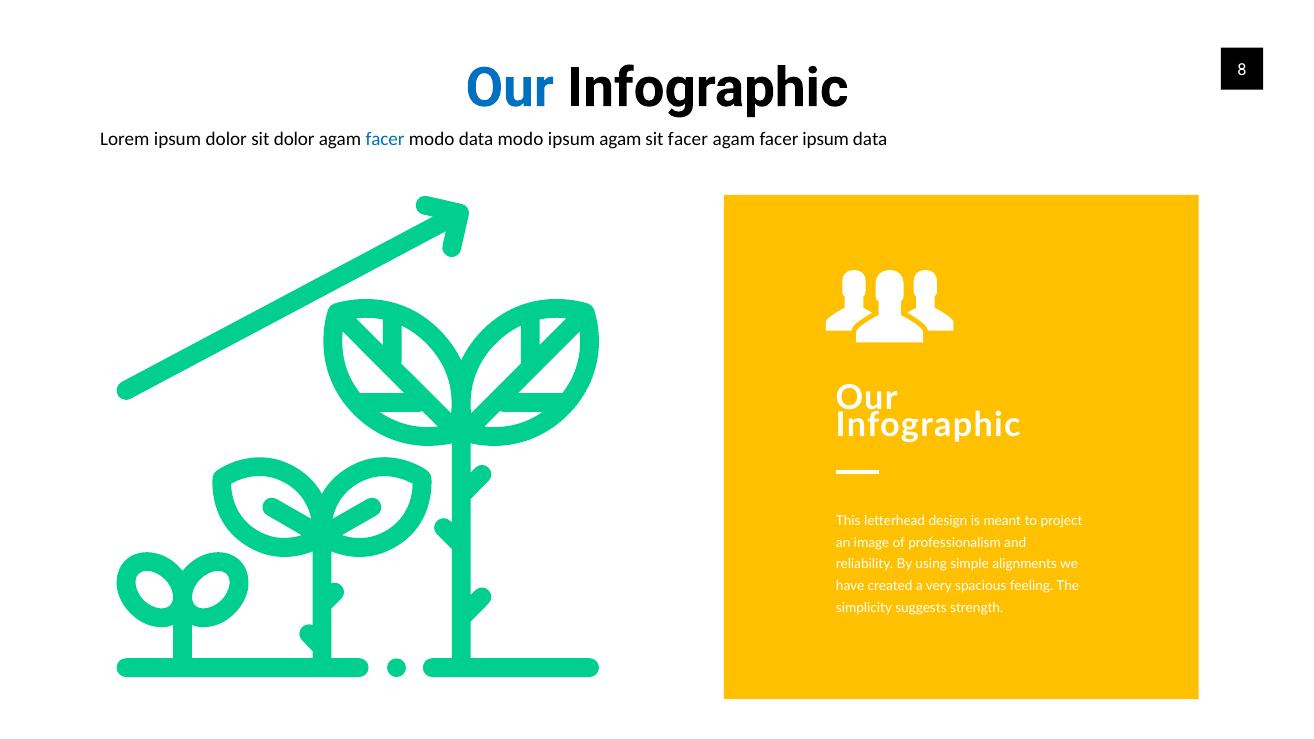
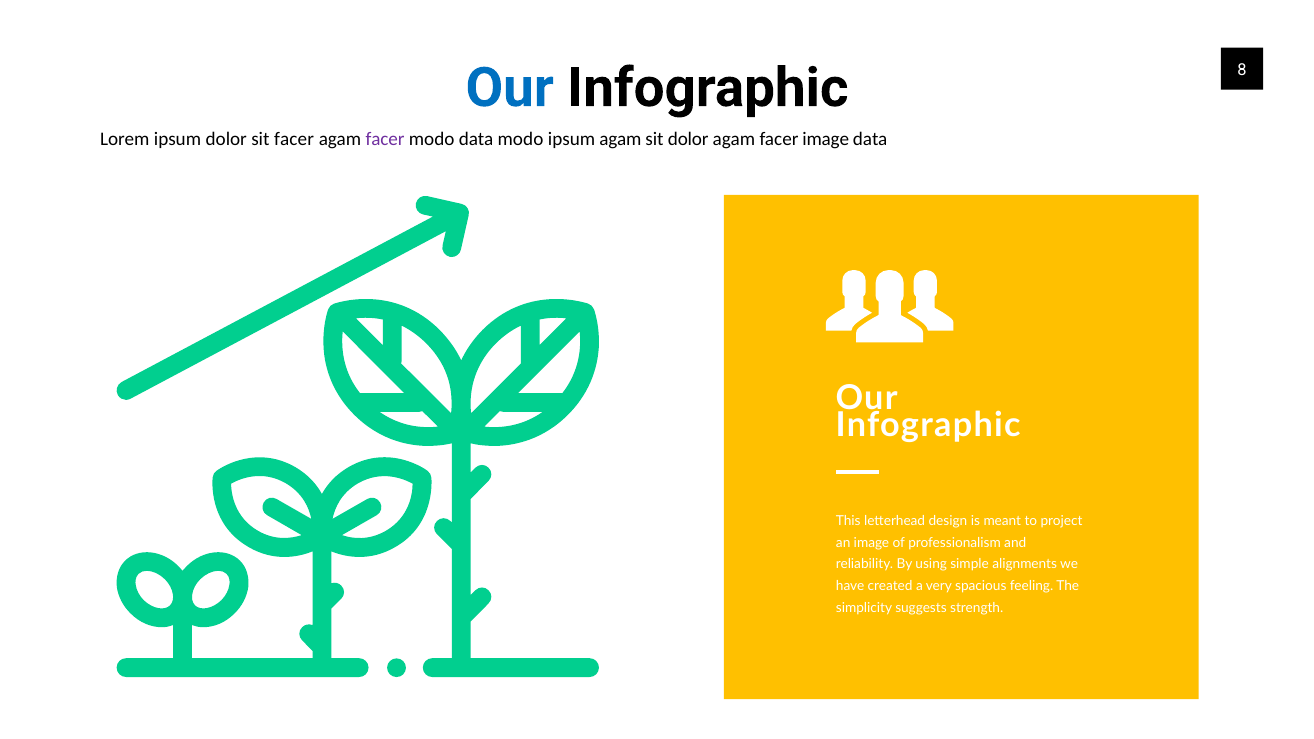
sit dolor: dolor -> facer
facer at (385, 139) colour: blue -> purple
sit facer: facer -> dolor
facer ipsum: ipsum -> image
